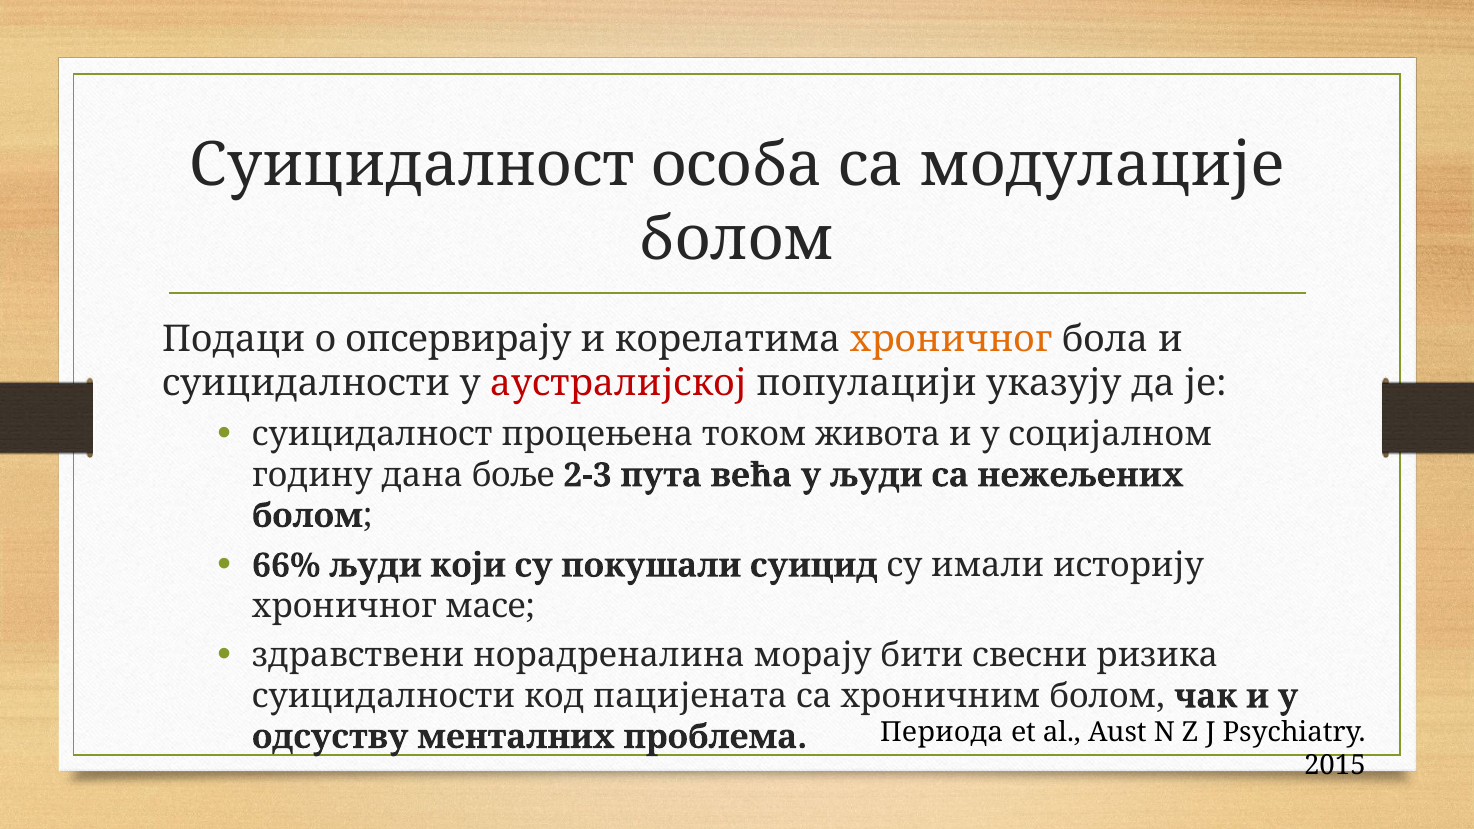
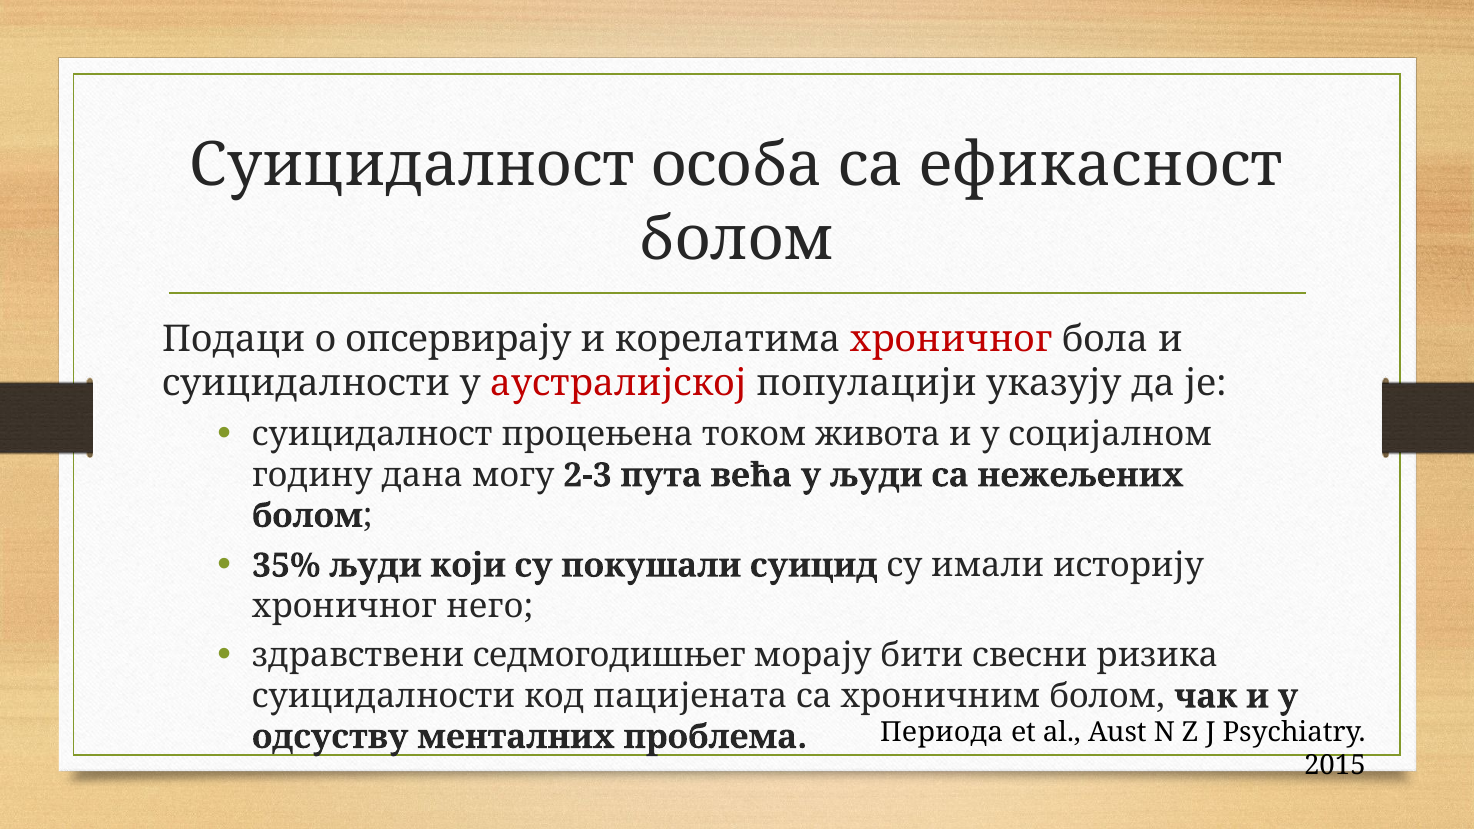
модулације: модулације -> ефикасност
хроничног at (951, 339) colour: orange -> red
боље: боље -> могу
66%: 66% -> 35%
масе: масе -> него
норадреналина: норадреналина -> седмогодишњег
